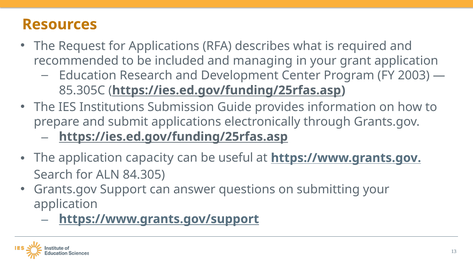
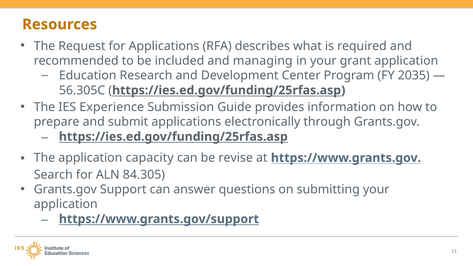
2003: 2003 -> 2035
85.305C: 85.305C -> 56.305C
Institutions: Institutions -> Experience
useful: useful -> revise
